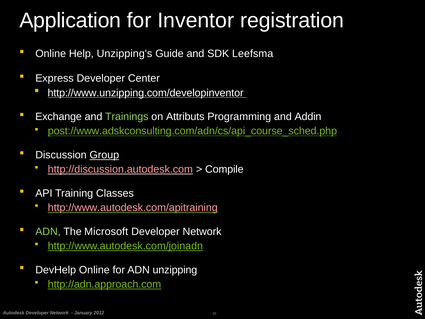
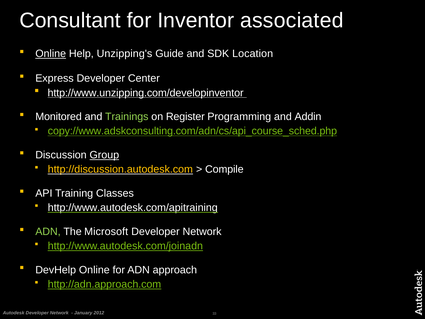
Application: Application -> Consultant
registration: registration -> associated
Online at (51, 54) underline: none -> present
Leefsma: Leefsma -> Location
Exchange: Exchange -> Monitored
Attributs: Attributs -> Register
post://www.adskconsulting.com/adn/cs/api_course_sched.php: post://www.adskconsulting.com/adn/cs/api_course_sched.php -> copy://www.adskconsulting.com/adn/cs/api_course_sched.php
http://discussion.autodesk.com colour: pink -> yellow
http://www.autodesk.com/apitraining colour: pink -> white
unzipping: unzipping -> approach
